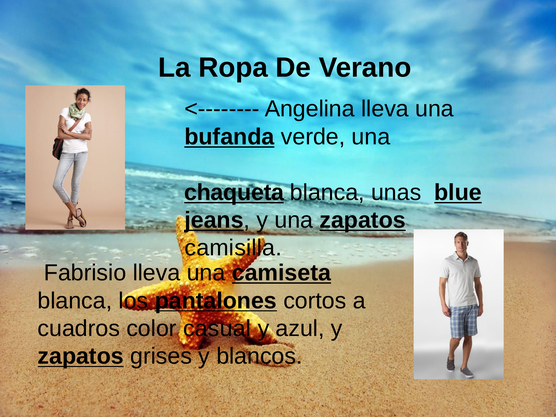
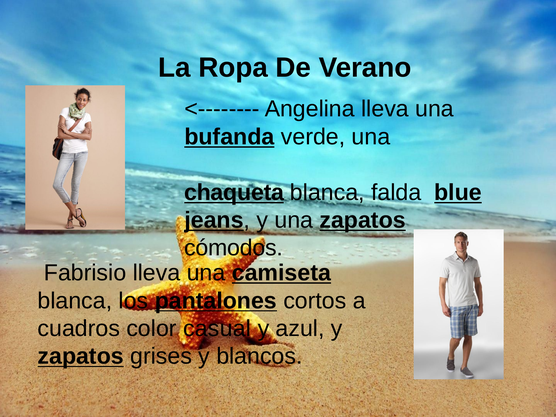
unas: unas -> falda
camisilla: camisilla -> cómodos
